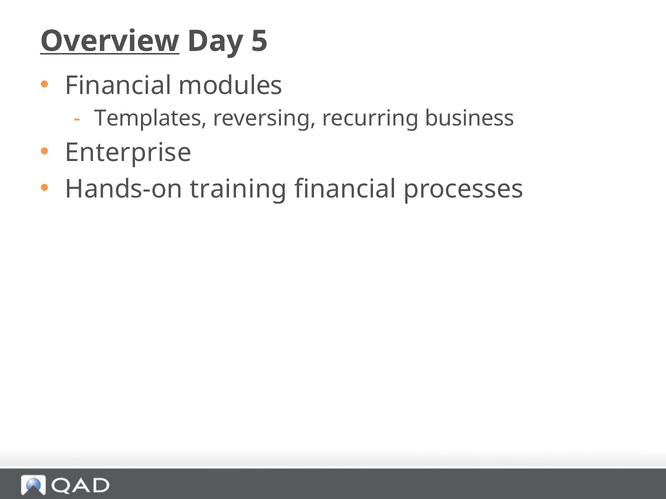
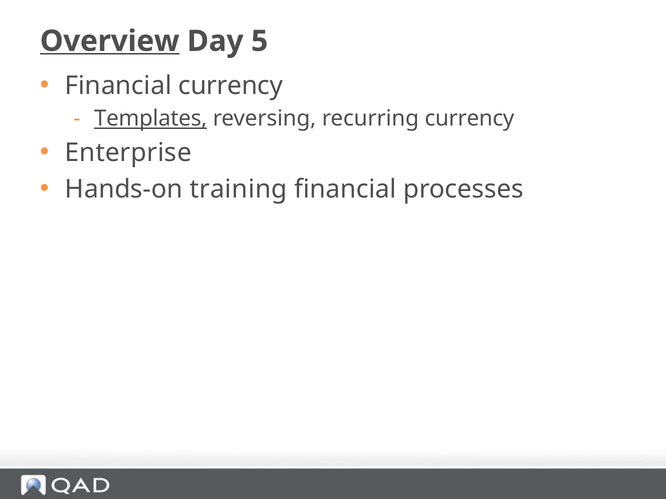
Financial modules: modules -> currency
Templates underline: none -> present
recurring business: business -> currency
